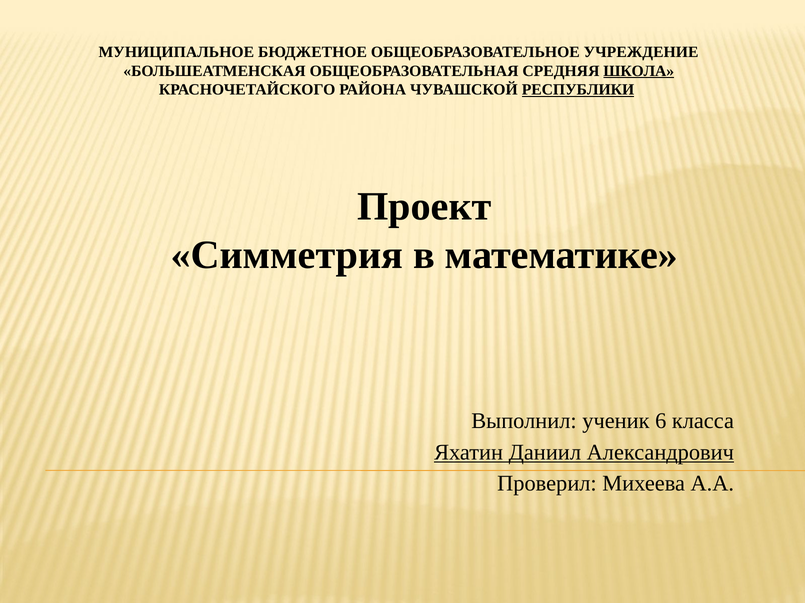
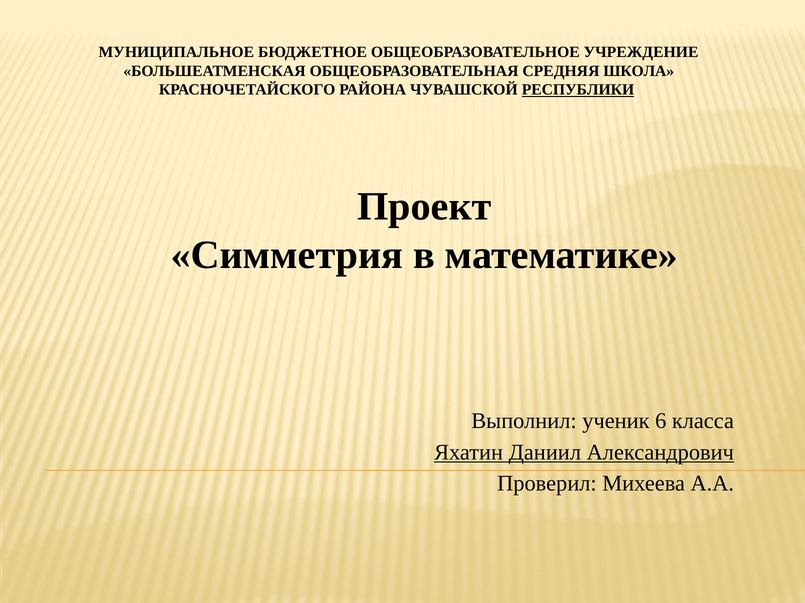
ШКОЛА underline: present -> none
